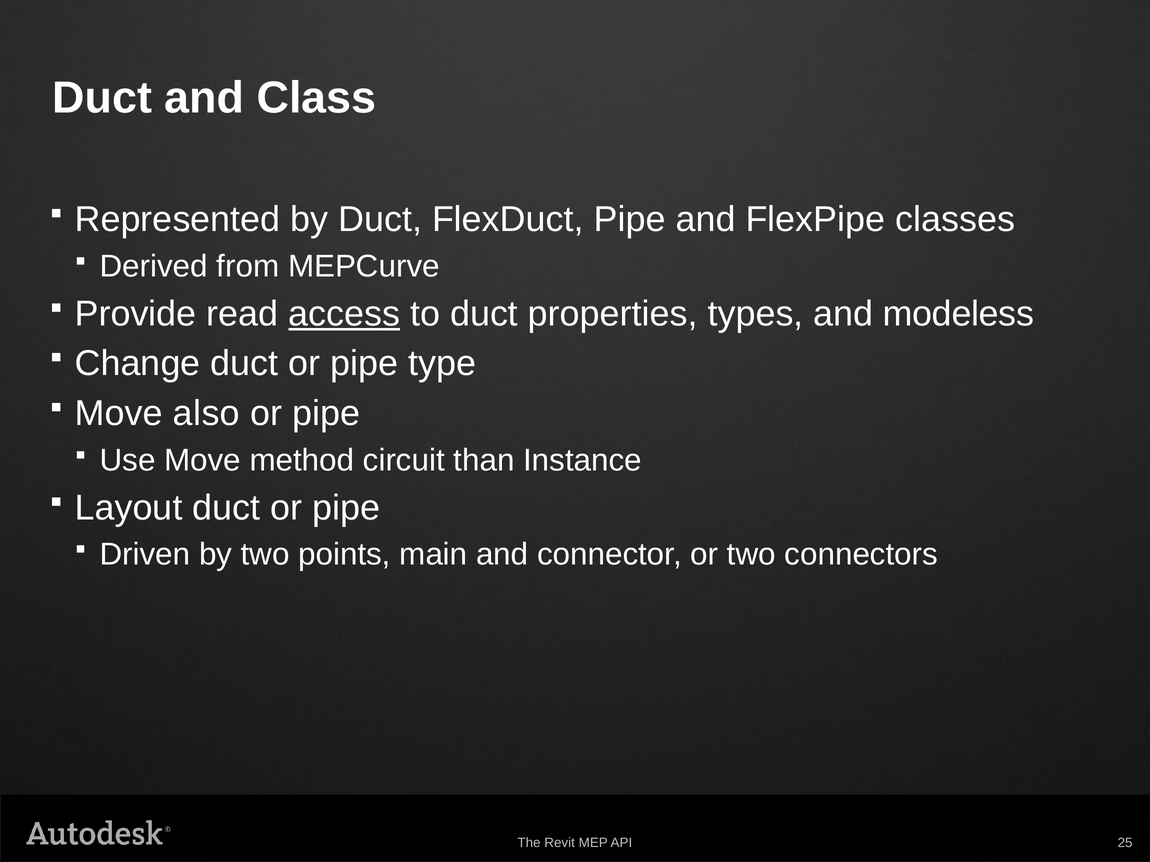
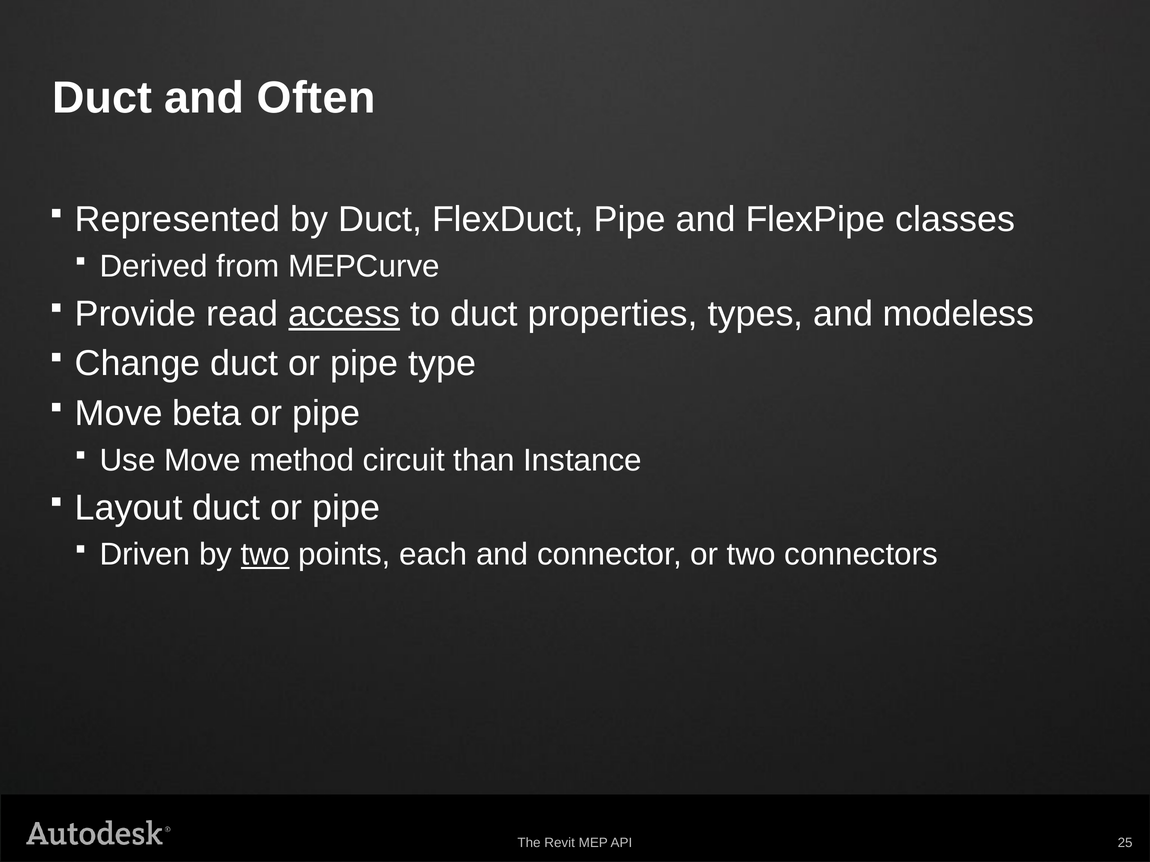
Class: Class -> Often
also: also -> beta
two at (265, 555) underline: none -> present
main: main -> each
